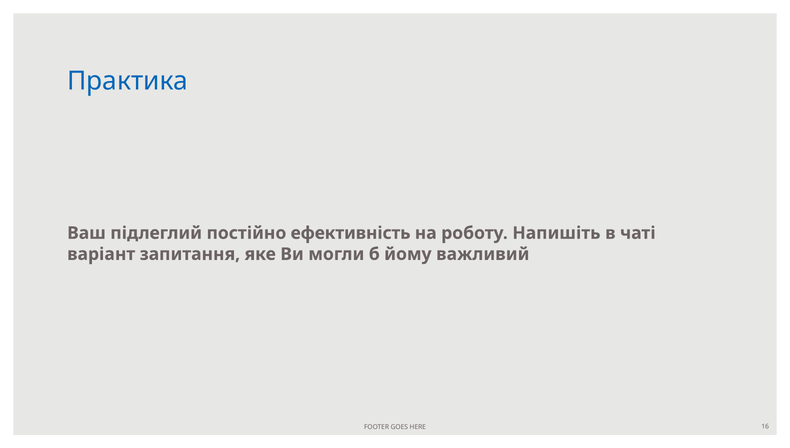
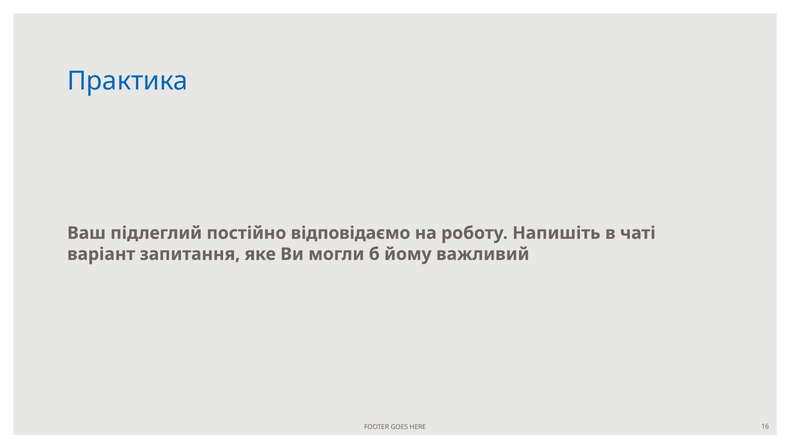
ефективність: ефективність -> відповідаємо
